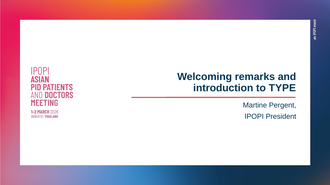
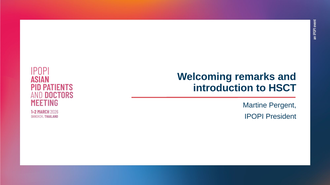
TYPE: TYPE -> HSCT
